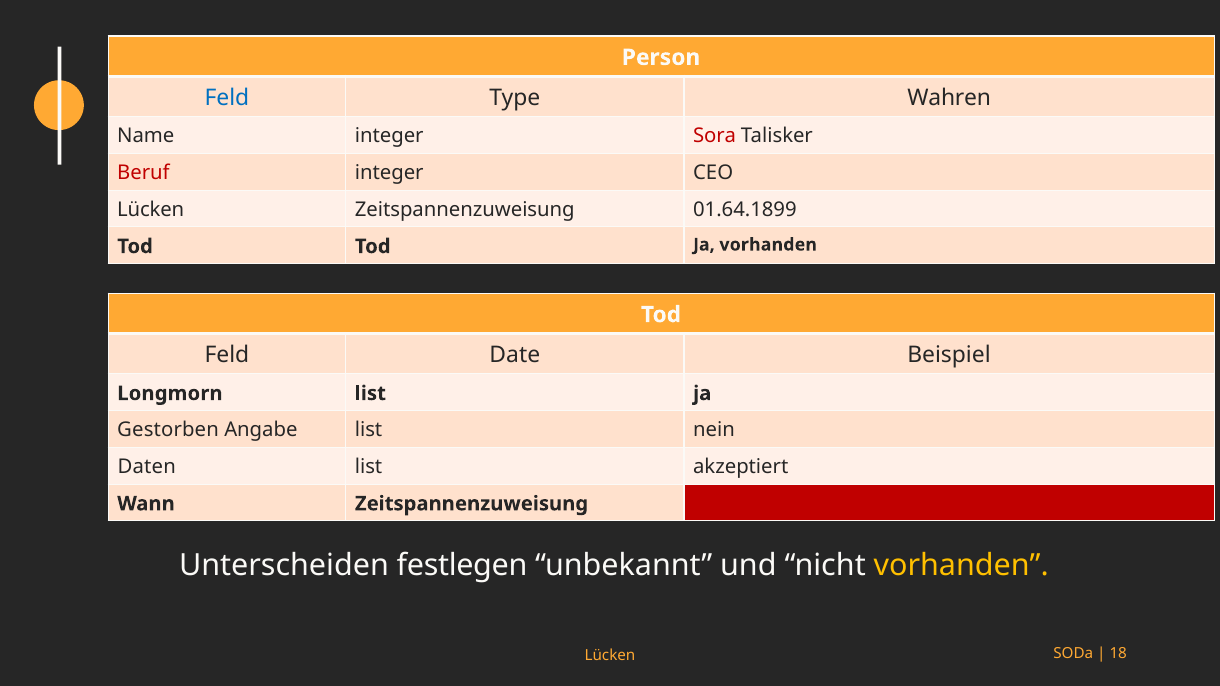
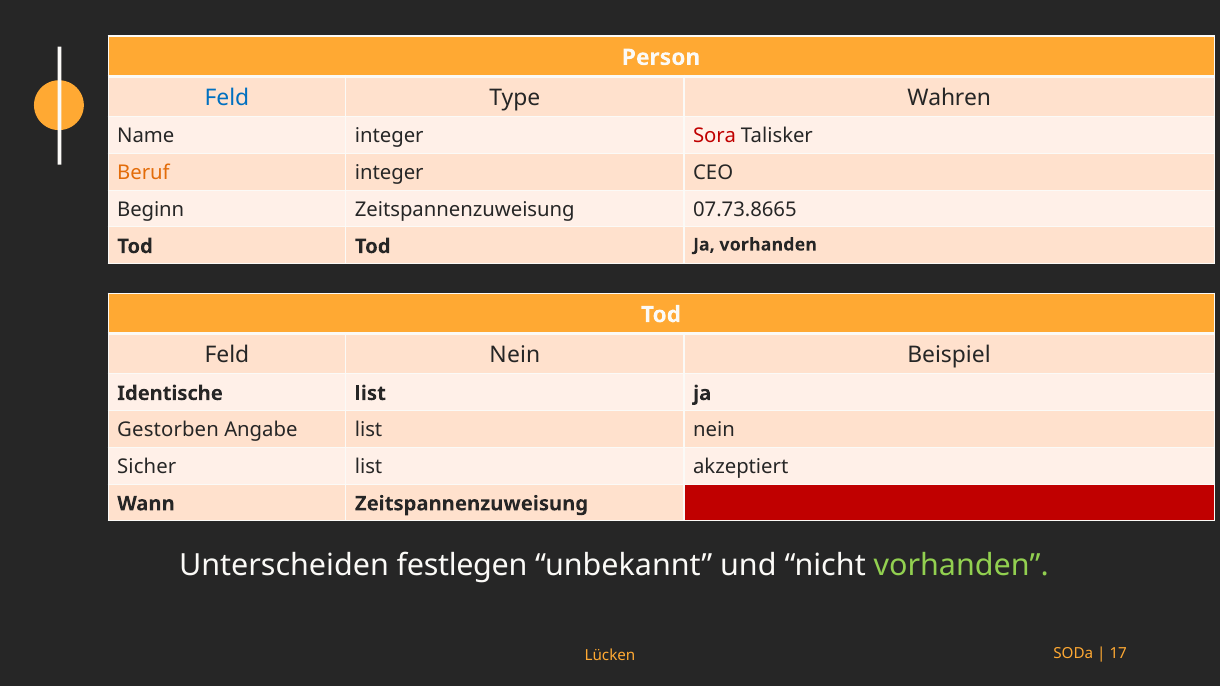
Beruf colour: red -> orange
Lücken at (151, 210): Lücken -> Beginn
01.64.1899: 01.64.1899 -> 07.73.8665
Feld Date: Date -> Nein
Longmorn: Longmorn -> Identische
Daten: Daten -> Sicher
vorhanden at (961, 565) colour: yellow -> light green
18: 18 -> 17
